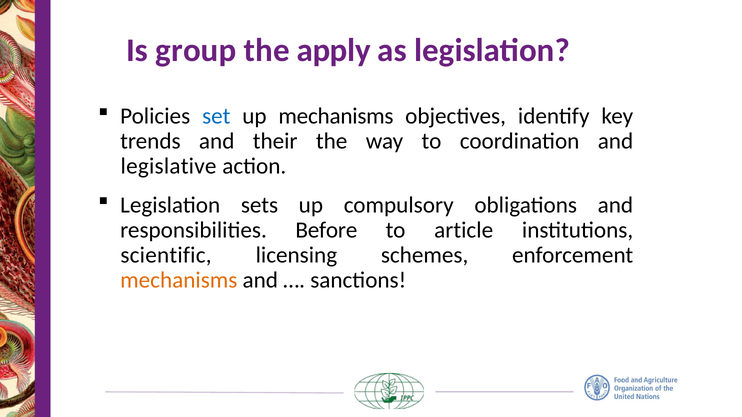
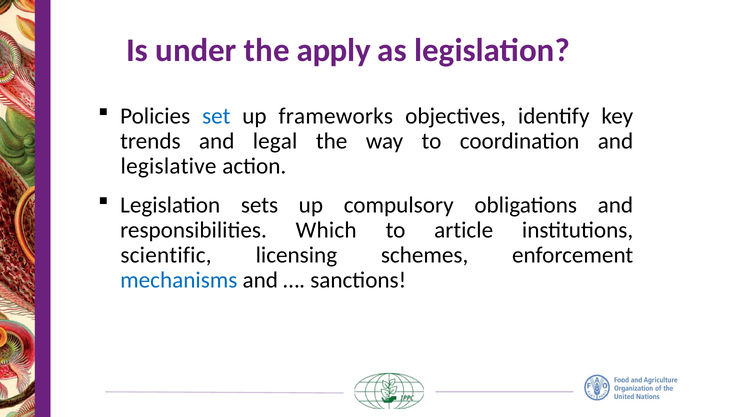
group: group -> under
up mechanisms: mechanisms -> frameworks
their: their -> legal
Before: Before -> Which
mechanisms at (179, 280) colour: orange -> blue
